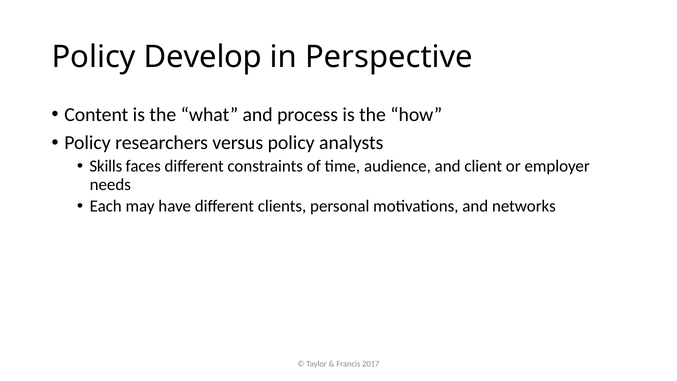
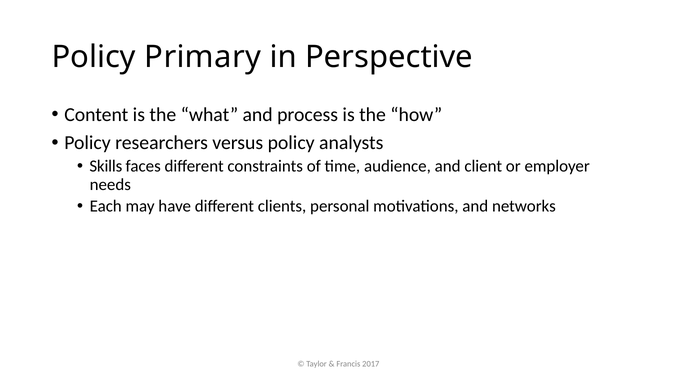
Develop: Develop -> Primary
